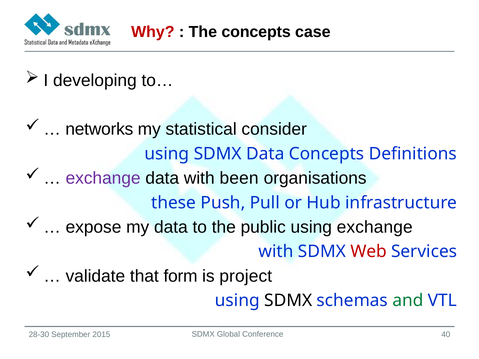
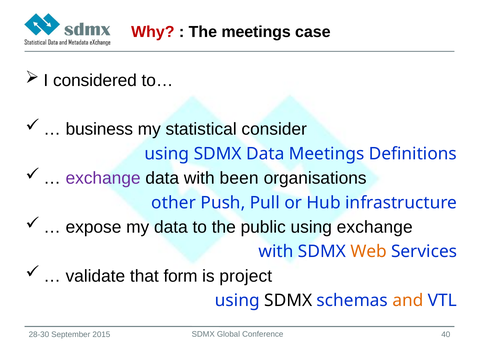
The concepts: concepts -> meetings
developing: developing -> considered
networks: networks -> business
Data Concepts: Concepts -> Meetings
these: these -> other
Web colour: red -> orange
and colour: green -> orange
